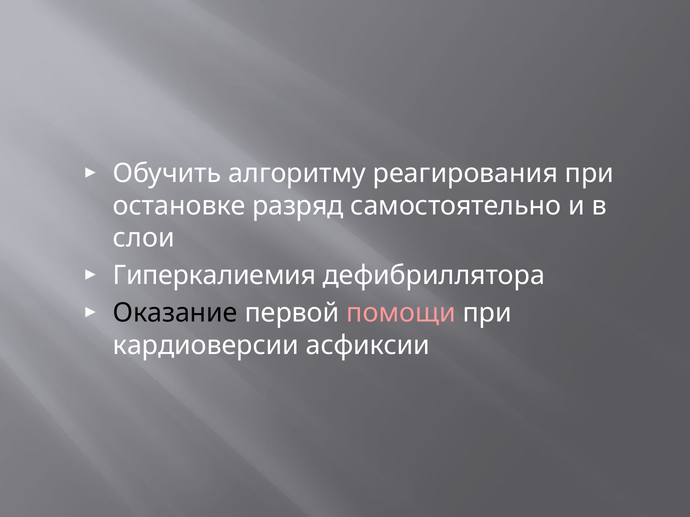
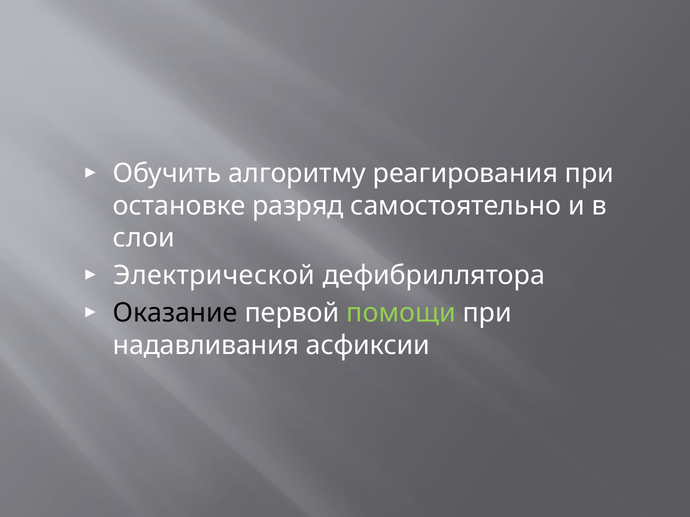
Гиперкалиемия: Гиперкалиемия -> Электрической
помощи colour: pink -> light green
кардиоверсии: кардиоверсии -> надавливания
